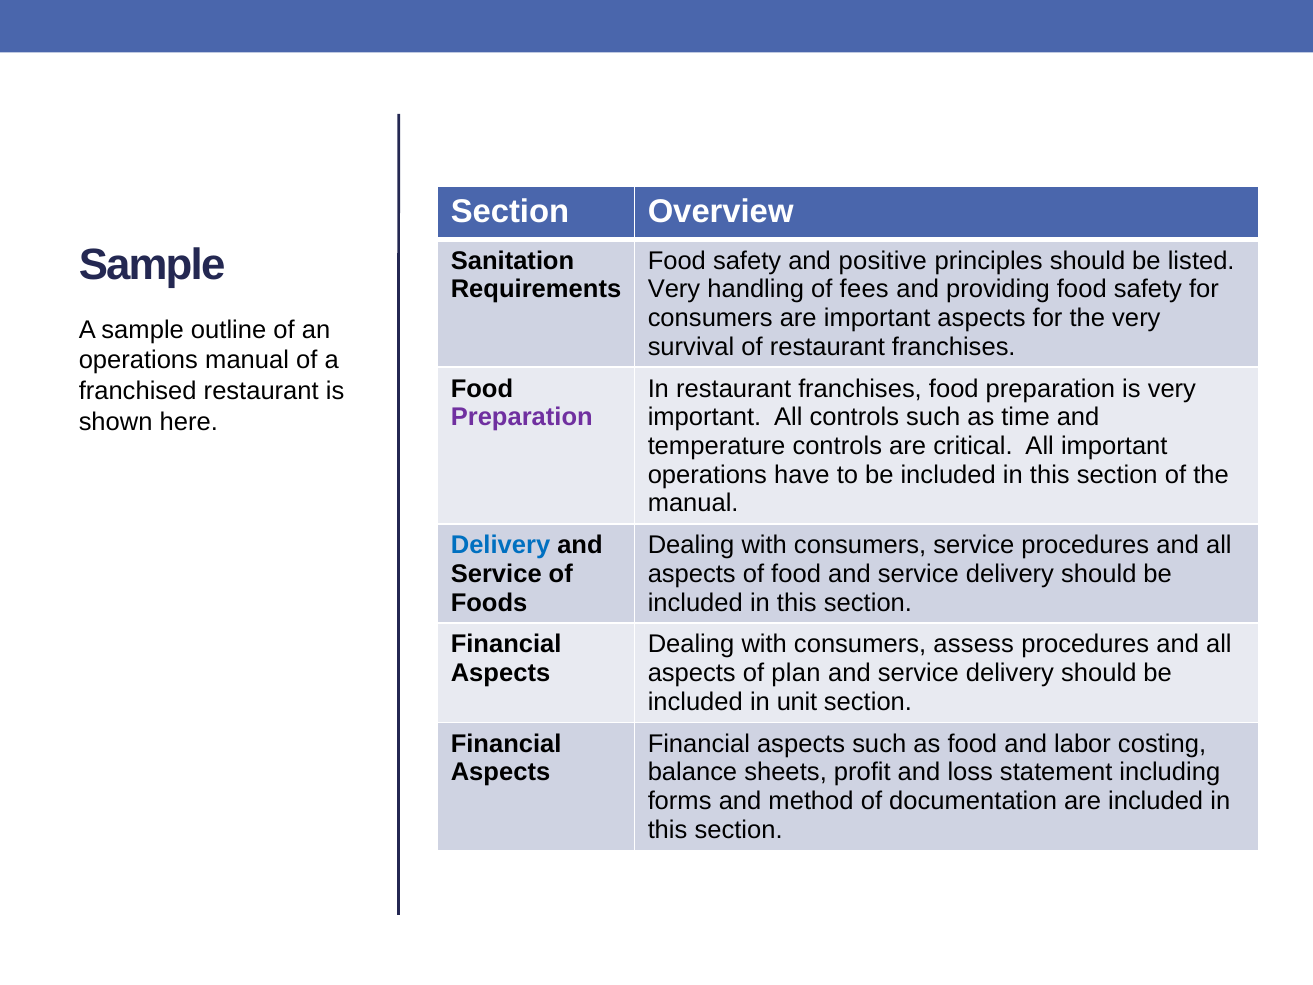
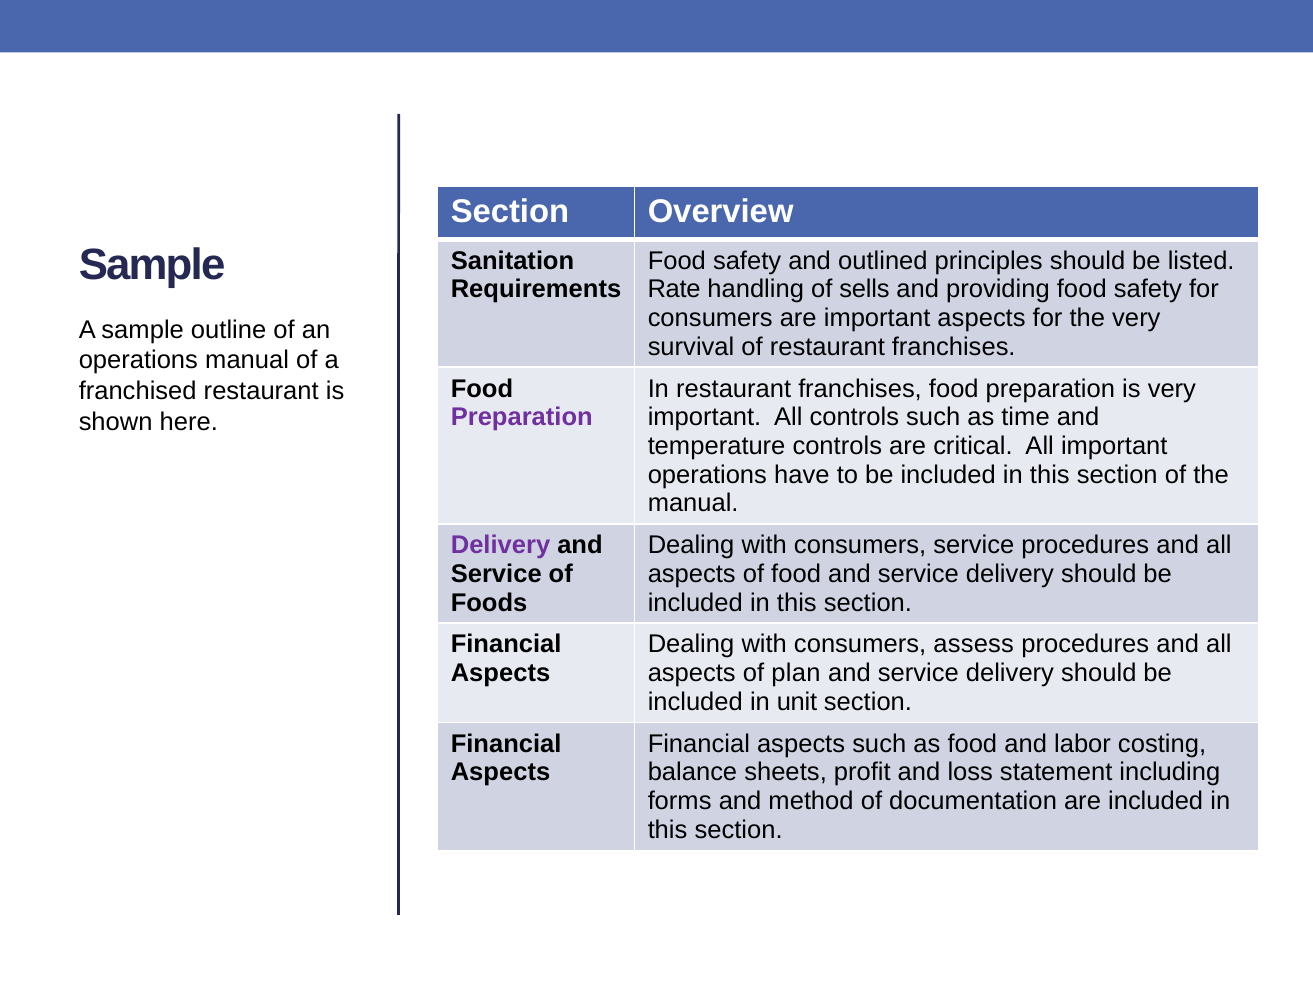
positive: positive -> outlined
Very at (674, 289): Very -> Rate
fees: fees -> sells
Delivery at (501, 545) colour: blue -> purple
